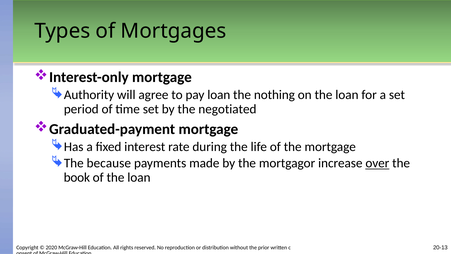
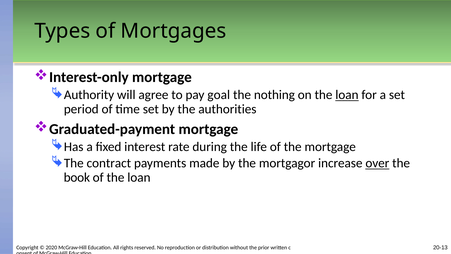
pay loan: loan -> goal
loan at (347, 95) underline: none -> present
negotiated: negotiated -> authorities
because: because -> contract
